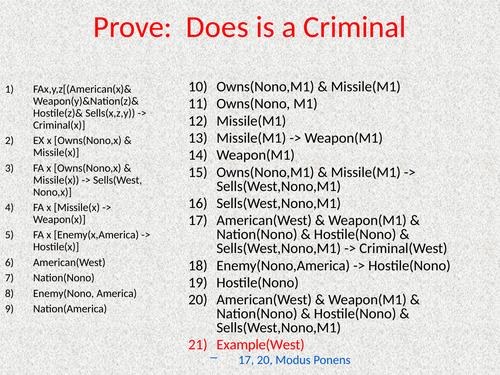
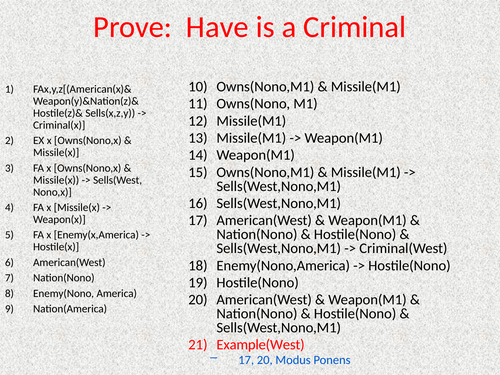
Does: Does -> Have
